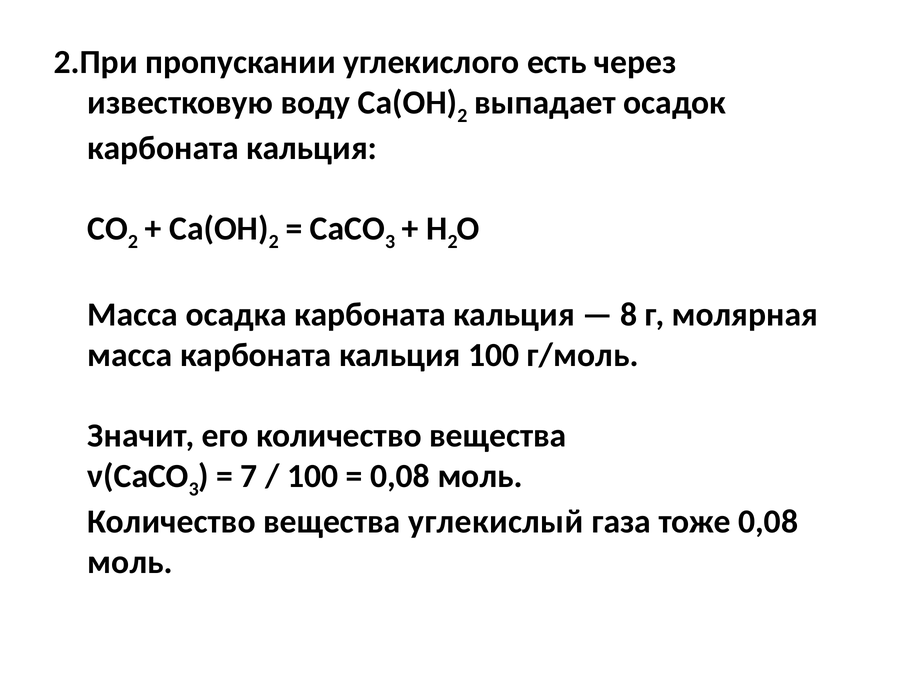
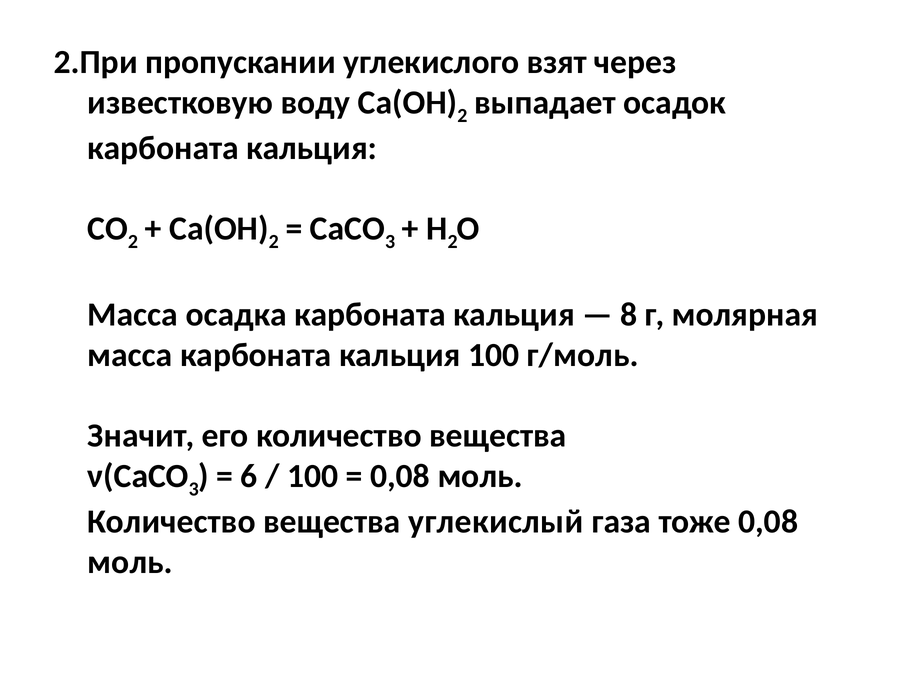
есть: есть -> взят
7: 7 -> 6
